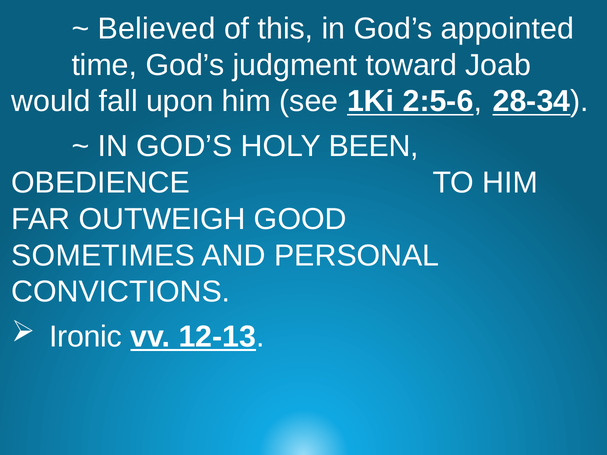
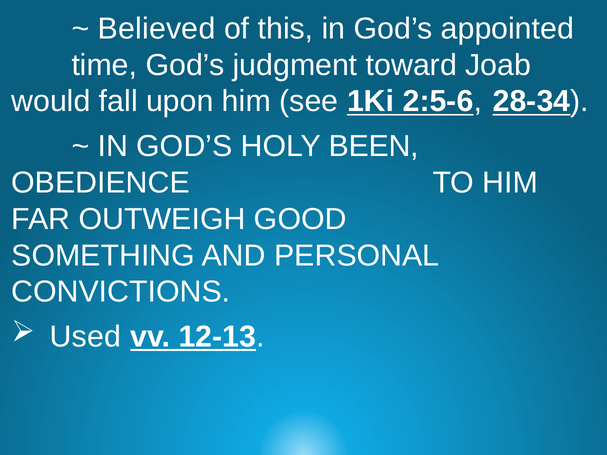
SOMETIMES: SOMETIMES -> SOMETHING
Ironic: Ironic -> Used
